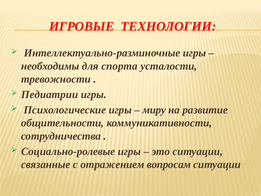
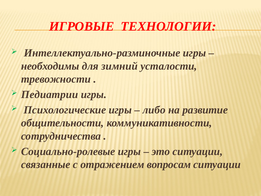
спорта: спорта -> зимний
миру: миру -> либо
